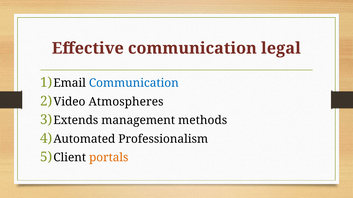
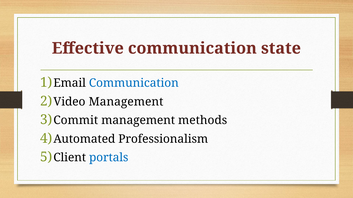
legal: legal -> state
Video Atmospheres: Atmospheres -> Management
Extends: Extends -> Commit
portals colour: orange -> blue
